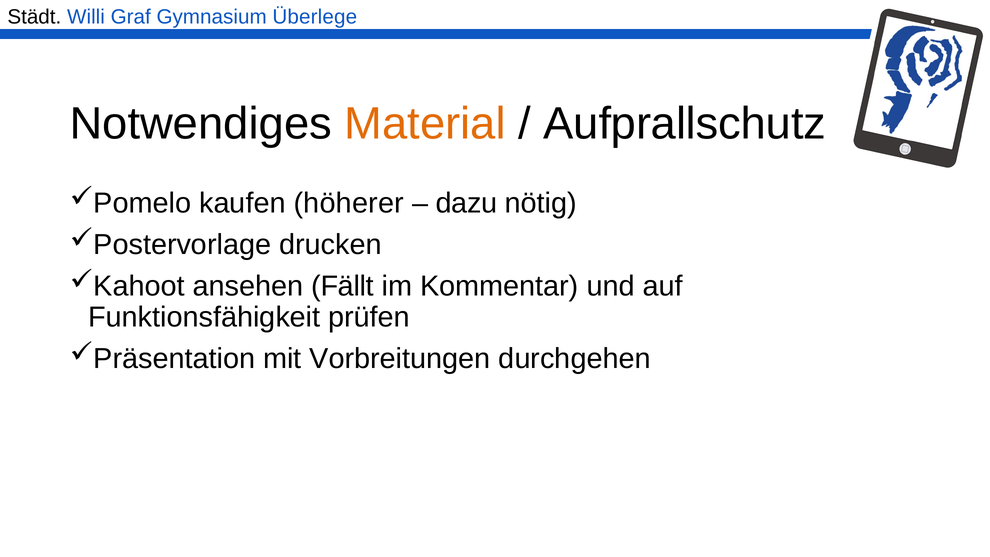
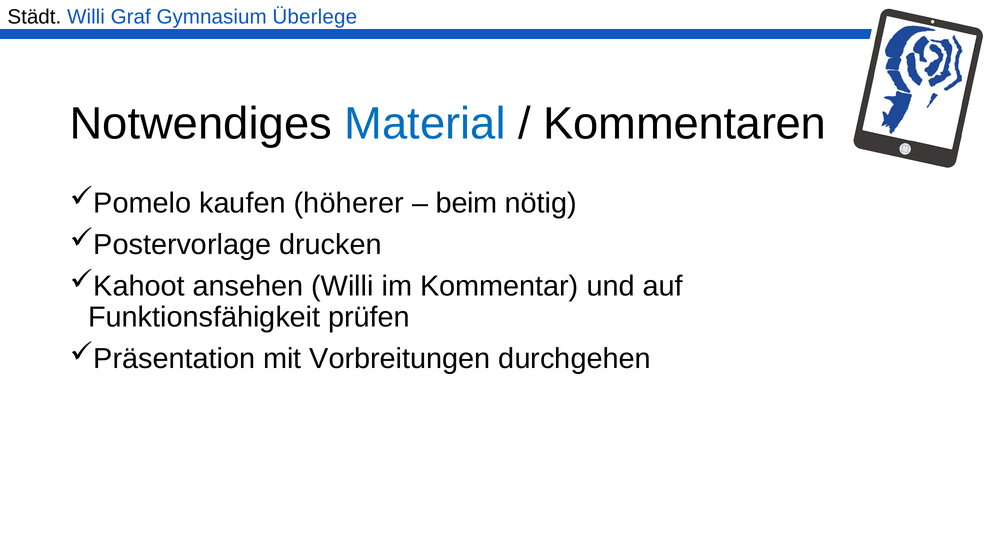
Material colour: orange -> blue
Aufprallschutz: Aufprallschutz -> Kommentaren
dazu: dazu -> beim
ansehen Fällt: Fällt -> Willi
